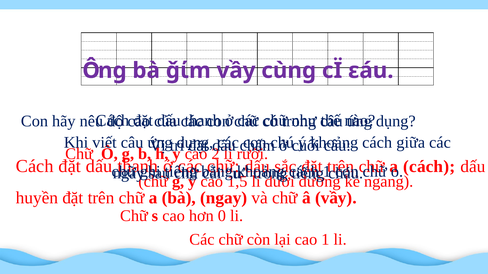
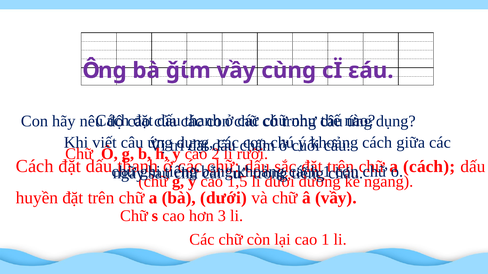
bà ngay: ngay -> dưới
0: 0 -> 3
